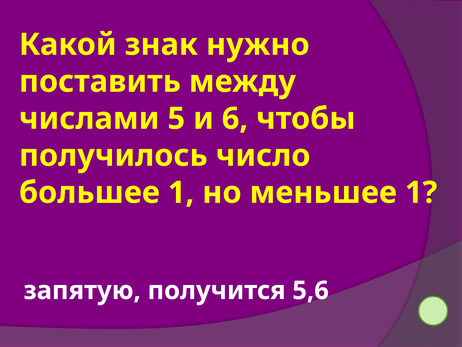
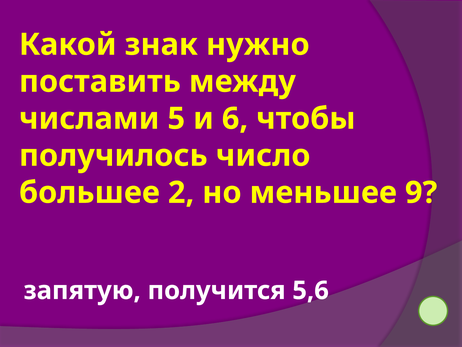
большее 1: 1 -> 2
меньшее 1: 1 -> 9
